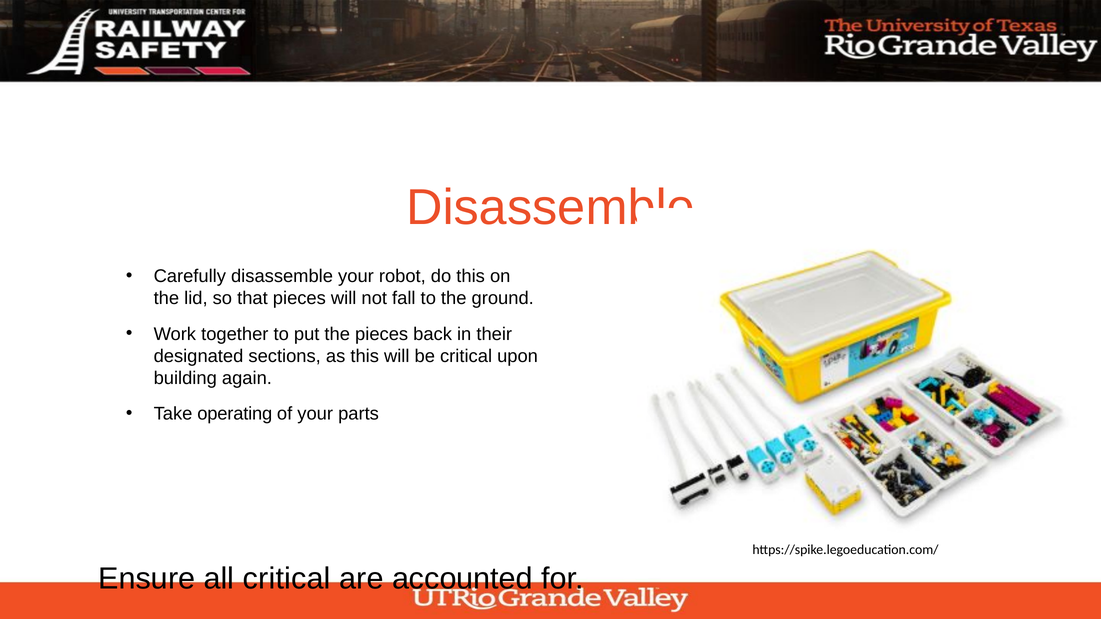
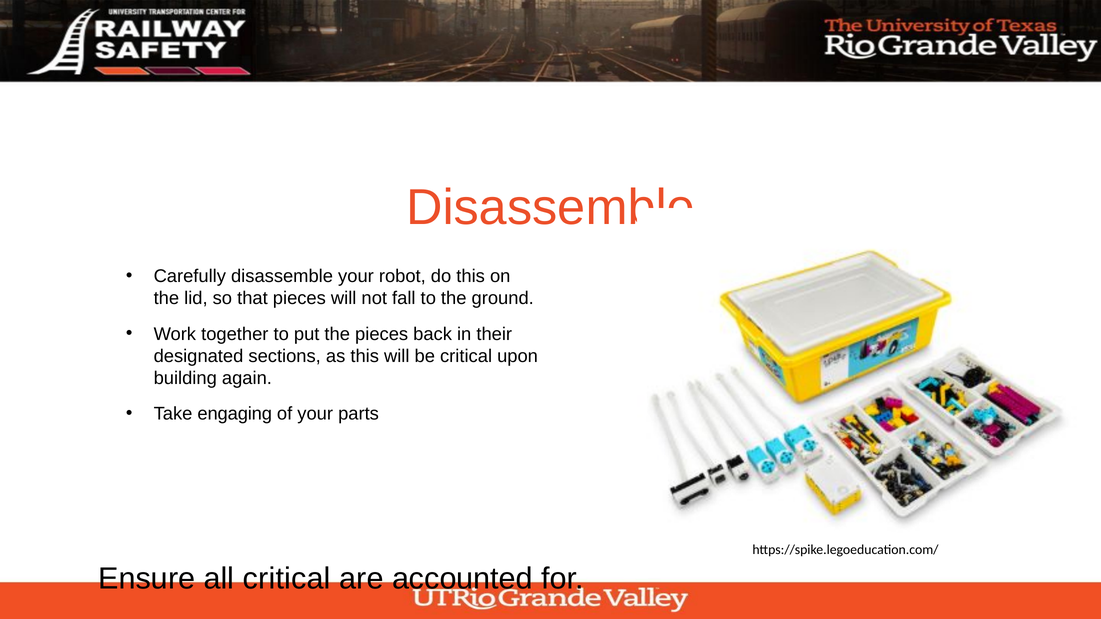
operating: operating -> engaging
